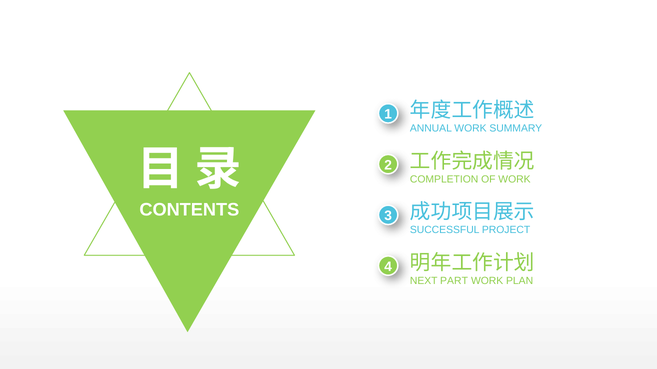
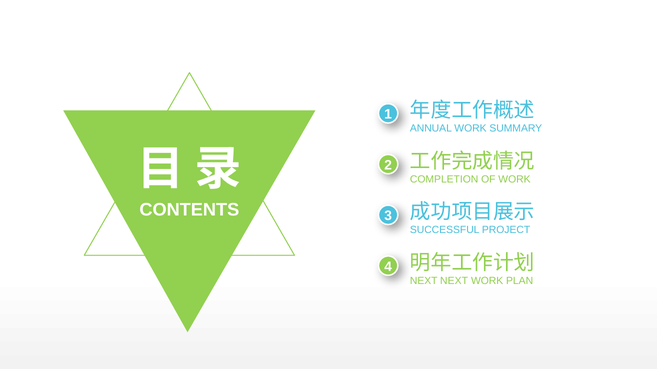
NEXT PART: PART -> NEXT
